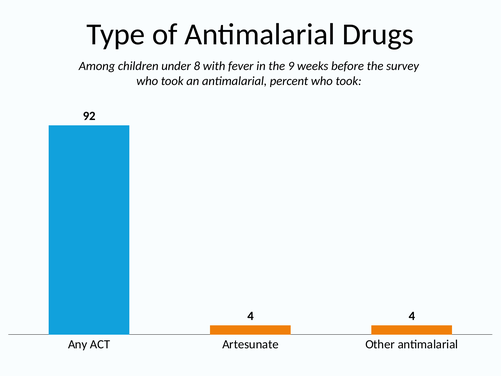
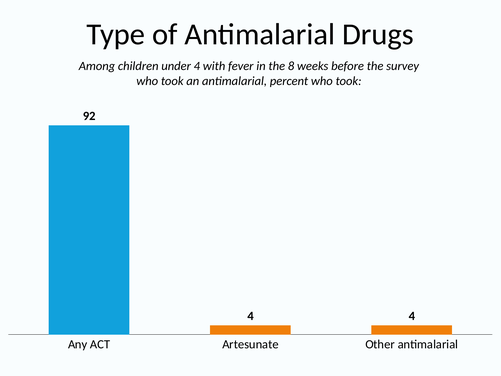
under 8: 8 -> 4
9: 9 -> 8
